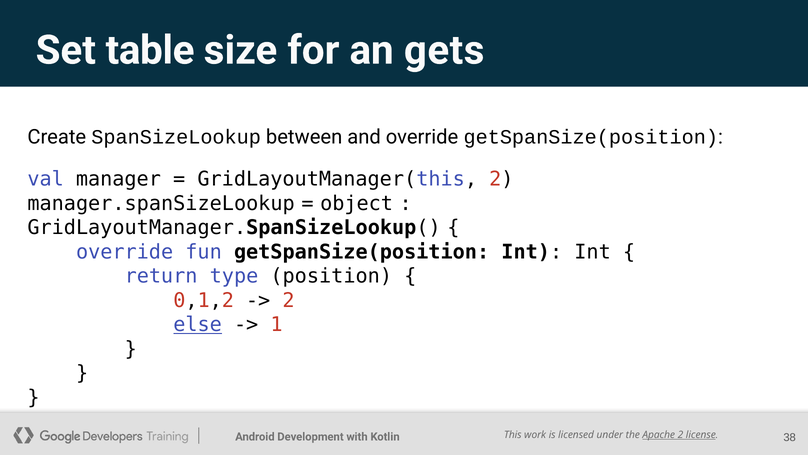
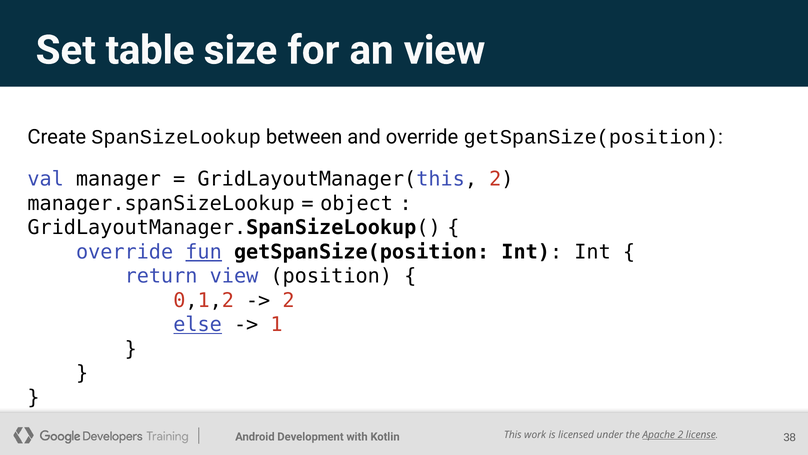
an gets: gets -> view
fun underline: none -> present
return type: type -> view
